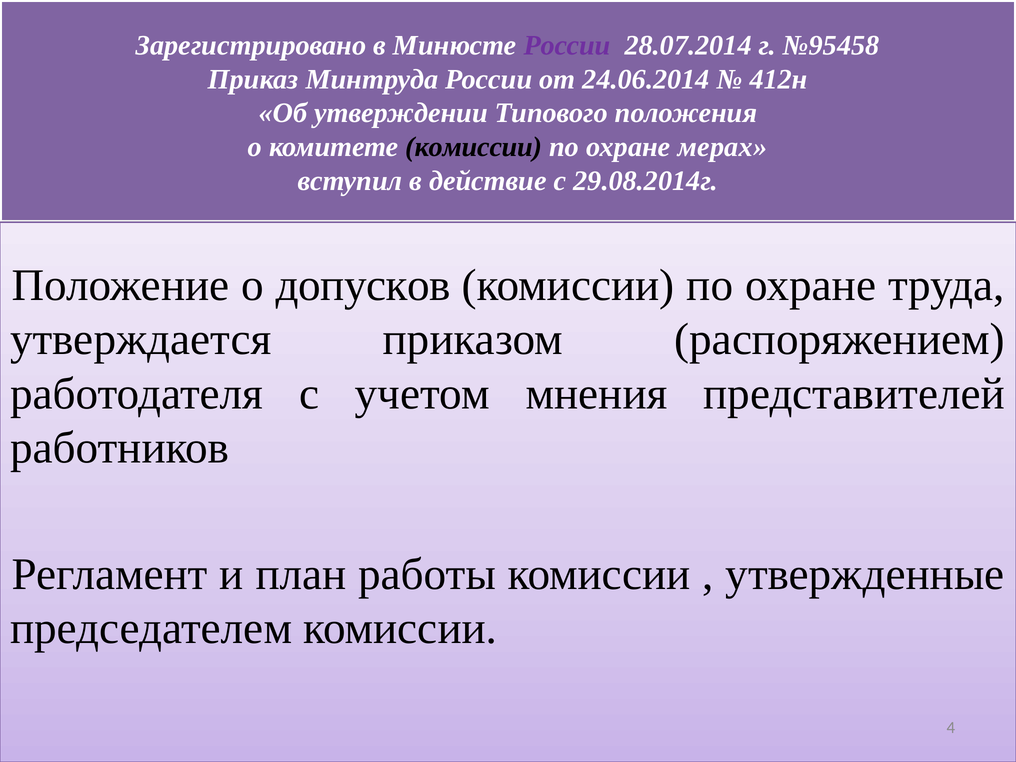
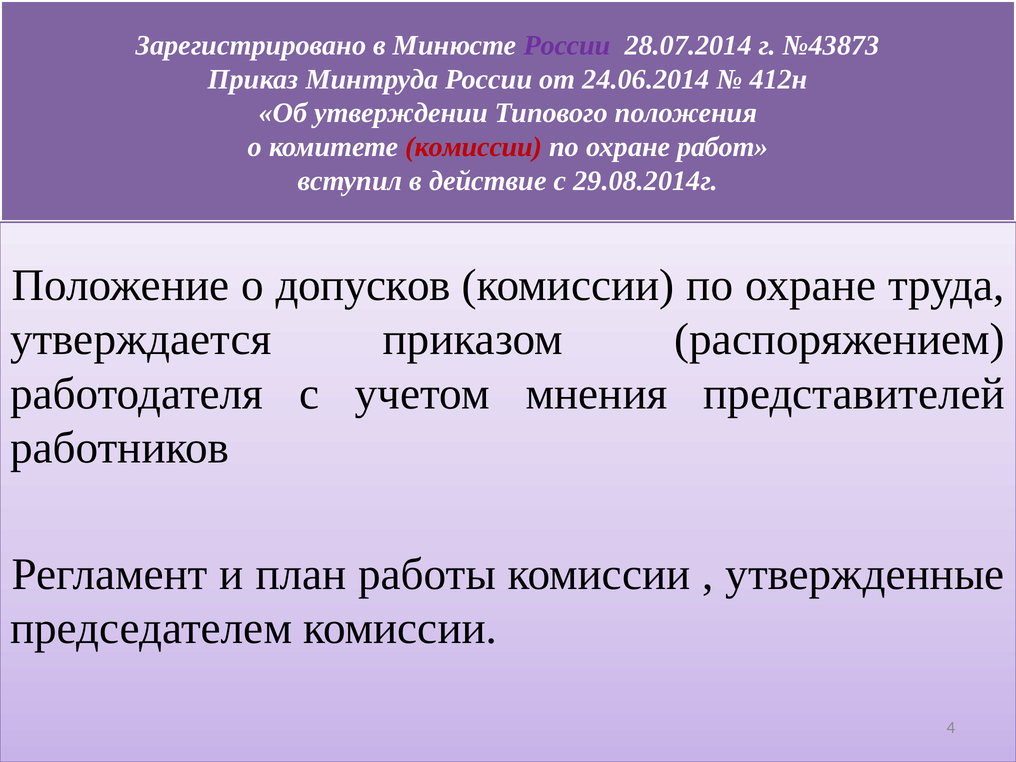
№95458: №95458 -> №43873
комиссии at (474, 147) colour: black -> red
мерах: мерах -> работ
